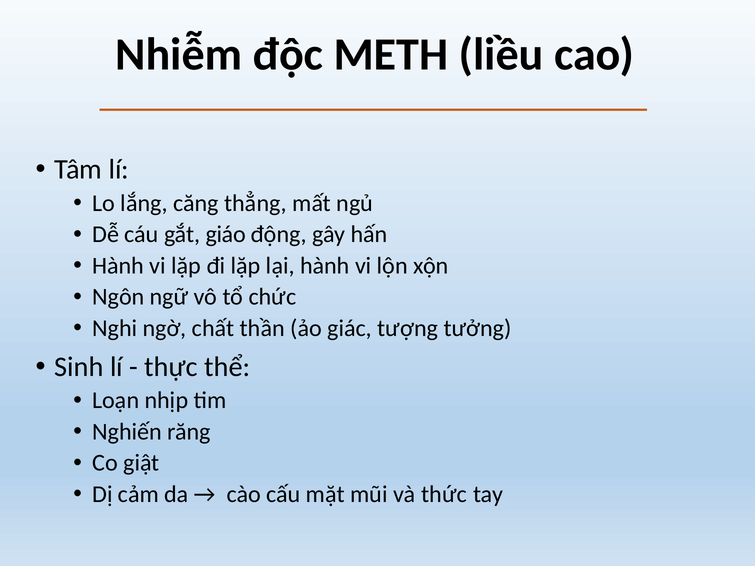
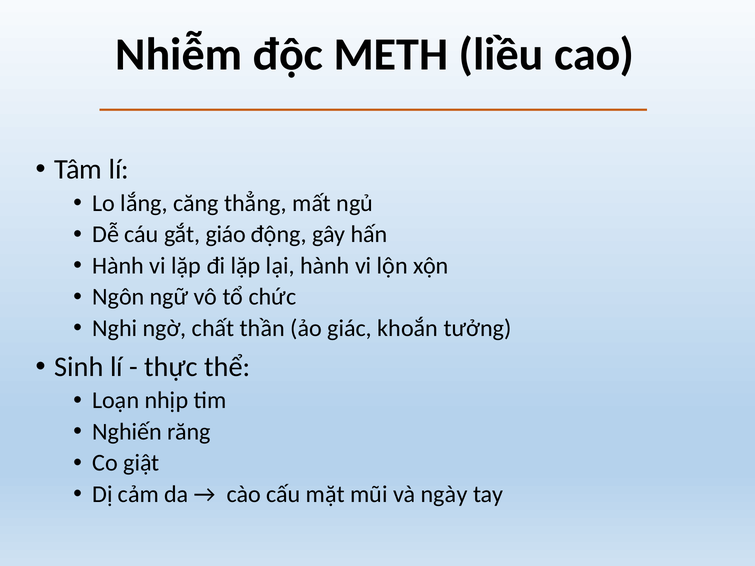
tượng: tượng -> khoắn
thức: thức -> ngày
